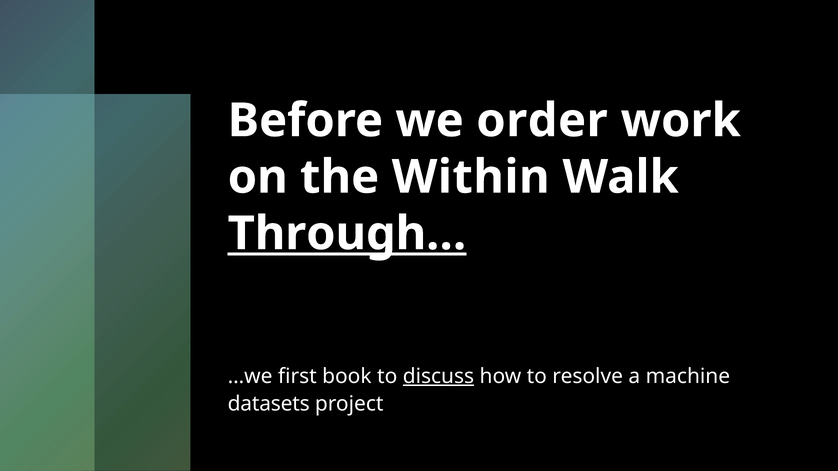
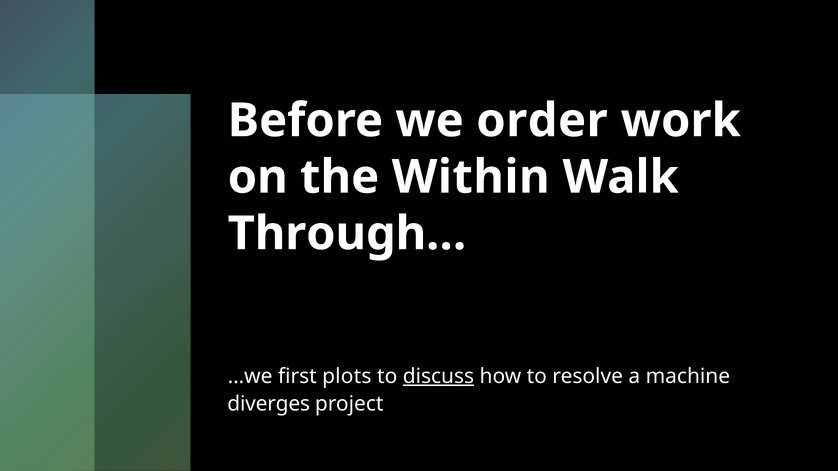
Through… underline: present -> none
book: book -> plots
datasets: datasets -> diverges
